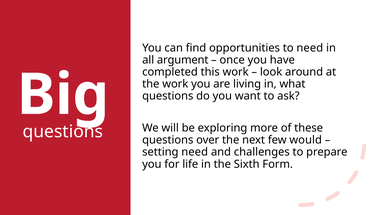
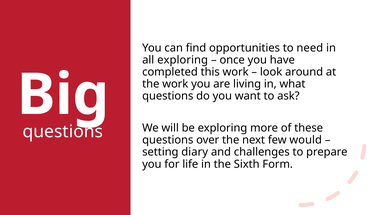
all argument: argument -> exploring
setting need: need -> diary
